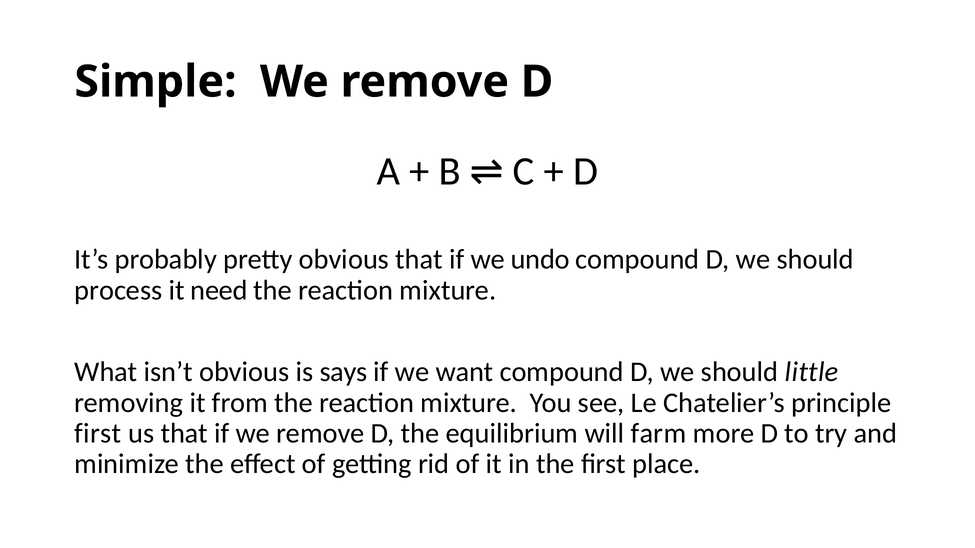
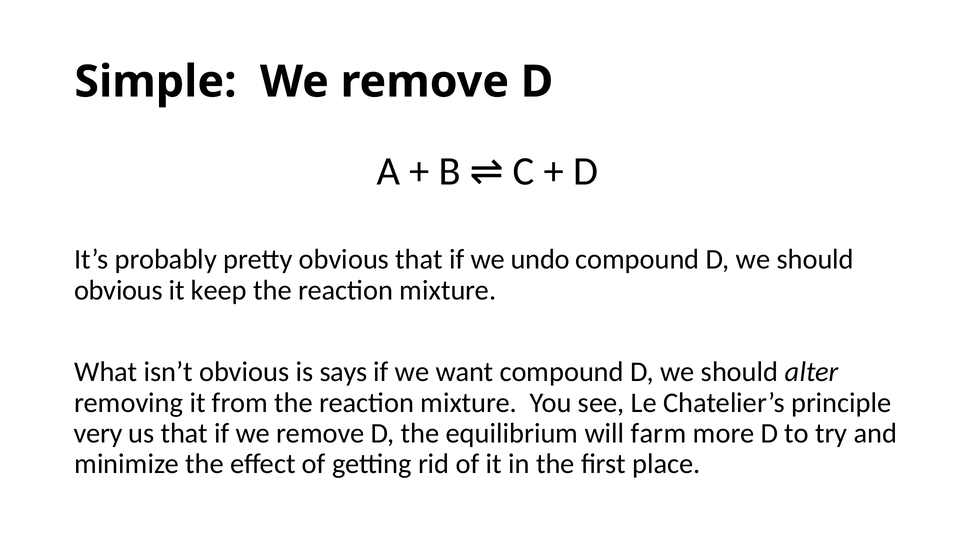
process at (118, 290): process -> obvious
need: need -> keep
little: little -> alter
first at (98, 434): first -> very
